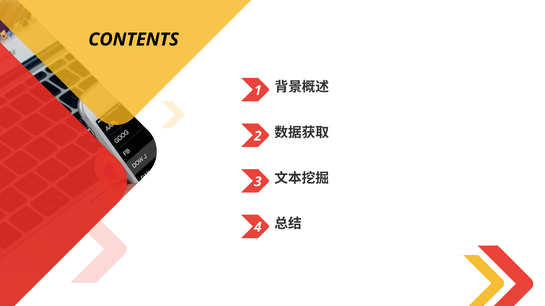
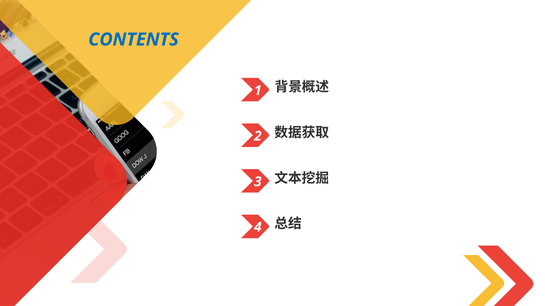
CONTENTS colour: black -> blue
